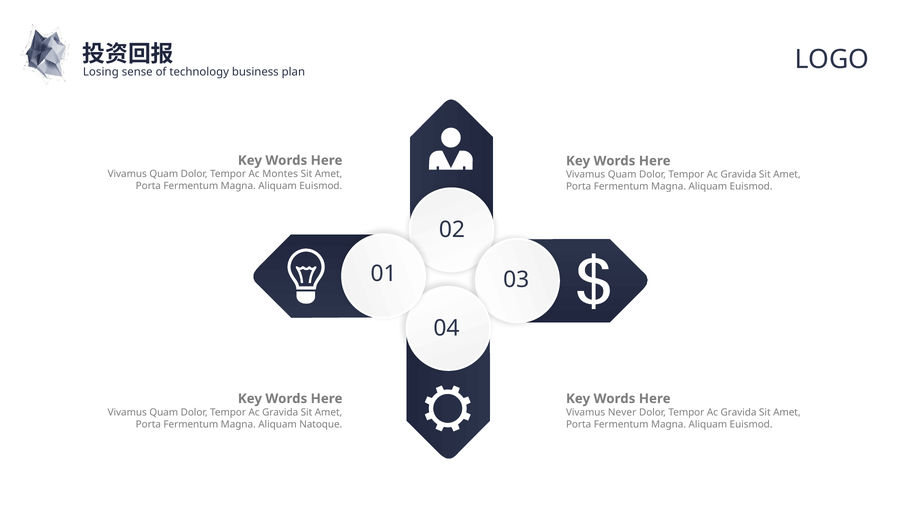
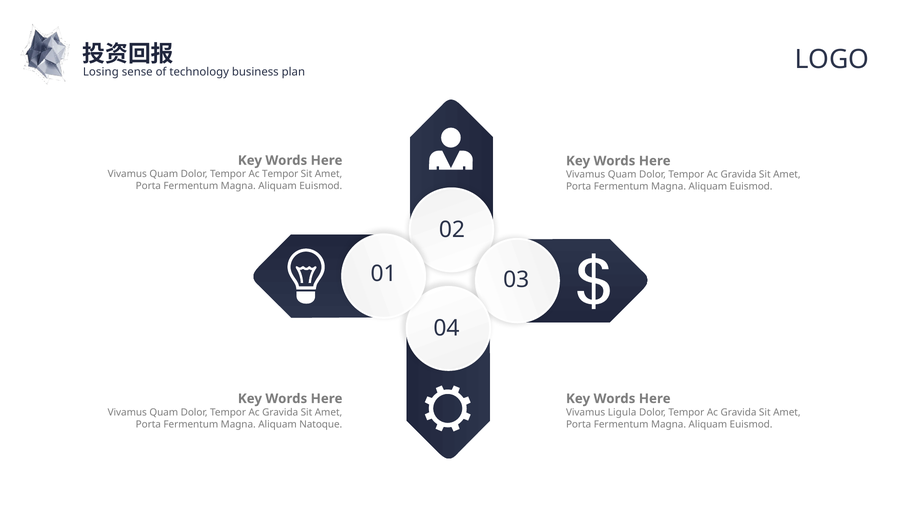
Ac Montes: Montes -> Tempor
Never: Never -> Ligula
